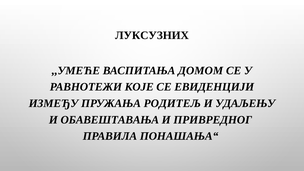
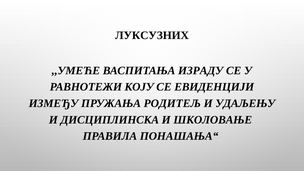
ДОМОМ: ДОМОМ -> ИЗРАДУ
КОЈЕ: КОЈЕ -> КОЈУ
ОБАВЕШТАВАЊА: ОБАВЕШТАВАЊА -> ДИСЦИПЛИНСКА
ПРИВРЕДНОГ: ПРИВРЕДНОГ -> ШКОЛОВАЊЕ
